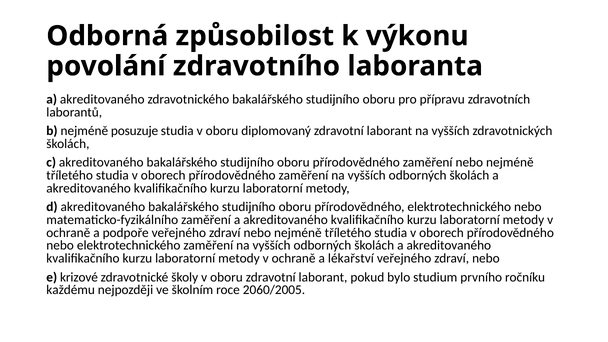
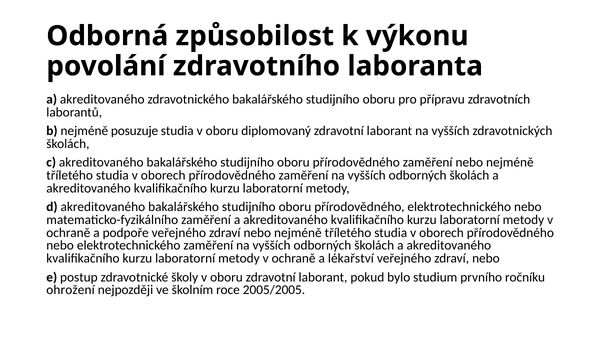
krizové: krizové -> postup
každému: každému -> ohrožení
2060/2005: 2060/2005 -> 2005/2005
